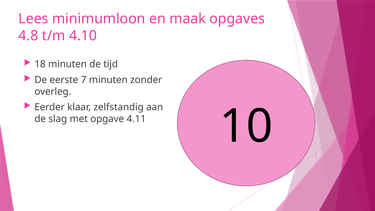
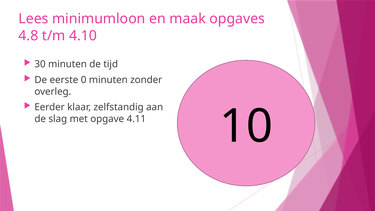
18: 18 -> 30
7: 7 -> 0
